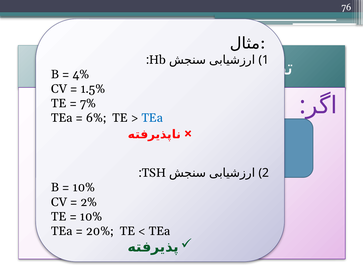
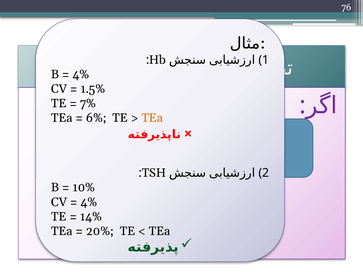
TEa at (152, 118) colour: blue -> orange
2% at (89, 202): 2% -> 4%
10% at (91, 217): 10% -> 14%
